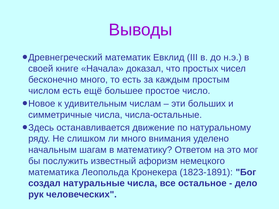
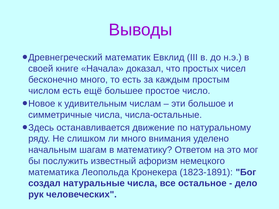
больших: больших -> большое
